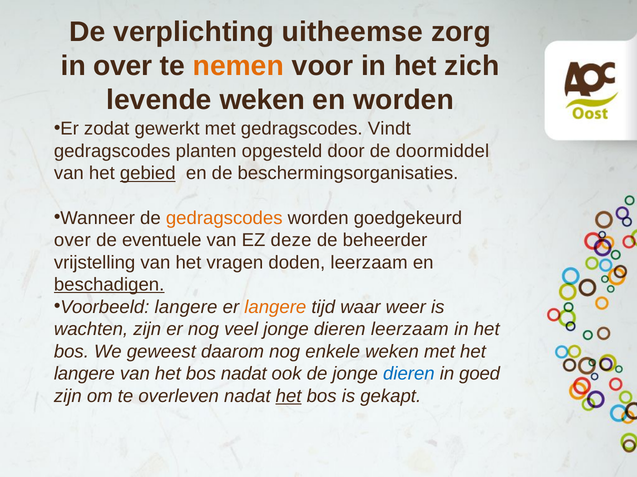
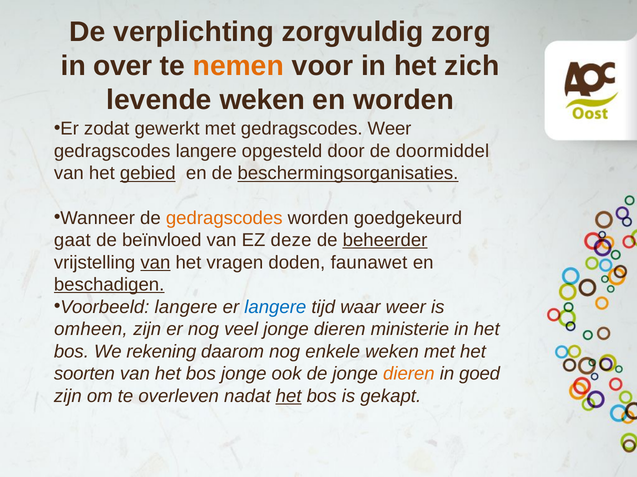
uitheemse: uitheemse -> zorgvuldig
gedragscodes Vindt: Vindt -> Weer
gedragscodes planten: planten -> langere
beschermingsorganisaties underline: none -> present
over at (72, 241): over -> gaat
eventuele: eventuele -> beïnvloed
beheerder underline: none -> present
van at (155, 263) underline: none -> present
doden leerzaam: leerzaam -> faunawet
langere at (275, 307) colour: orange -> blue
wachten: wachten -> omheen
dieren leerzaam: leerzaam -> ministerie
geweest: geweest -> rekening
langere at (84, 374): langere -> soorten
bos nadat: nadat -> jonge
dieren at (409, 374) colour: blue -> orange
